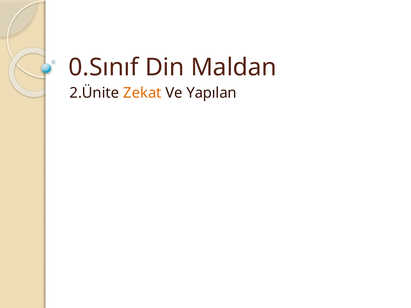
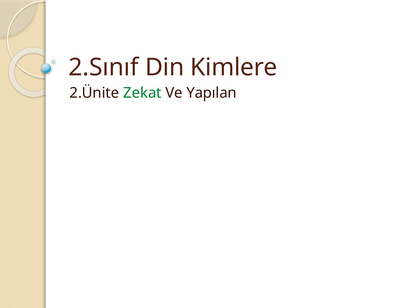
0.Sınıf: 0.Sınıf -> 2.Sınıf
Maldan: Maldan -> Kimlere
Zekat colour: orange -> green
